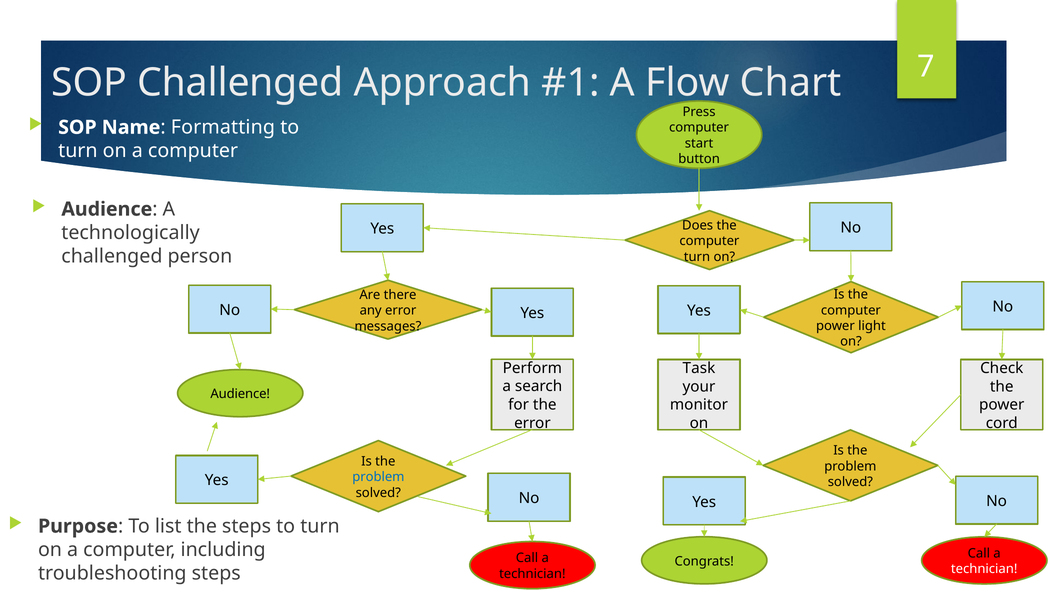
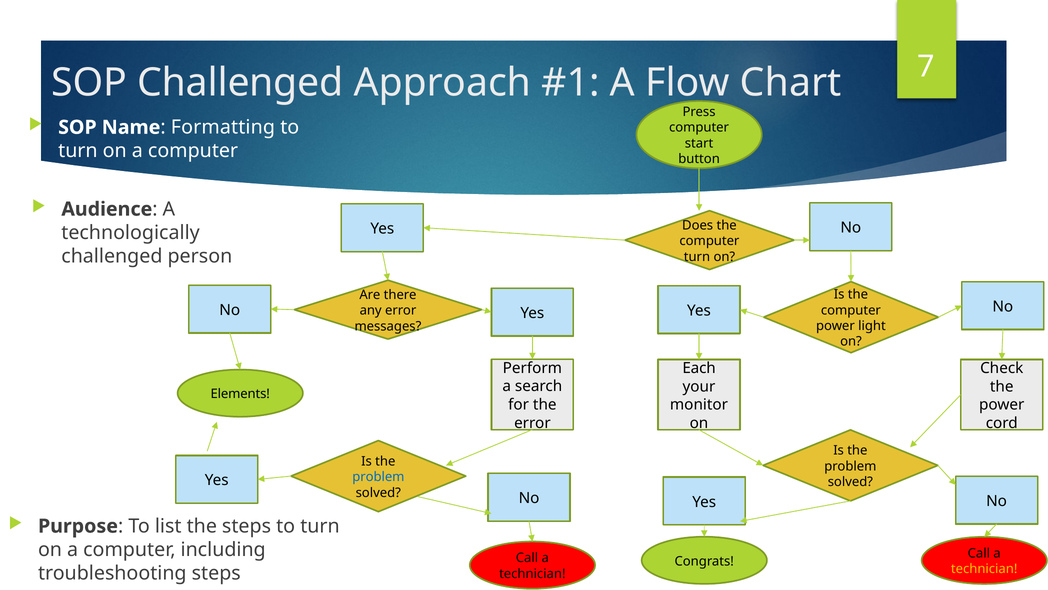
Task: Task -> Each
Audience at (240, 394): Audience -> Elements
technician at (984, 569) colour: white -> yellow
